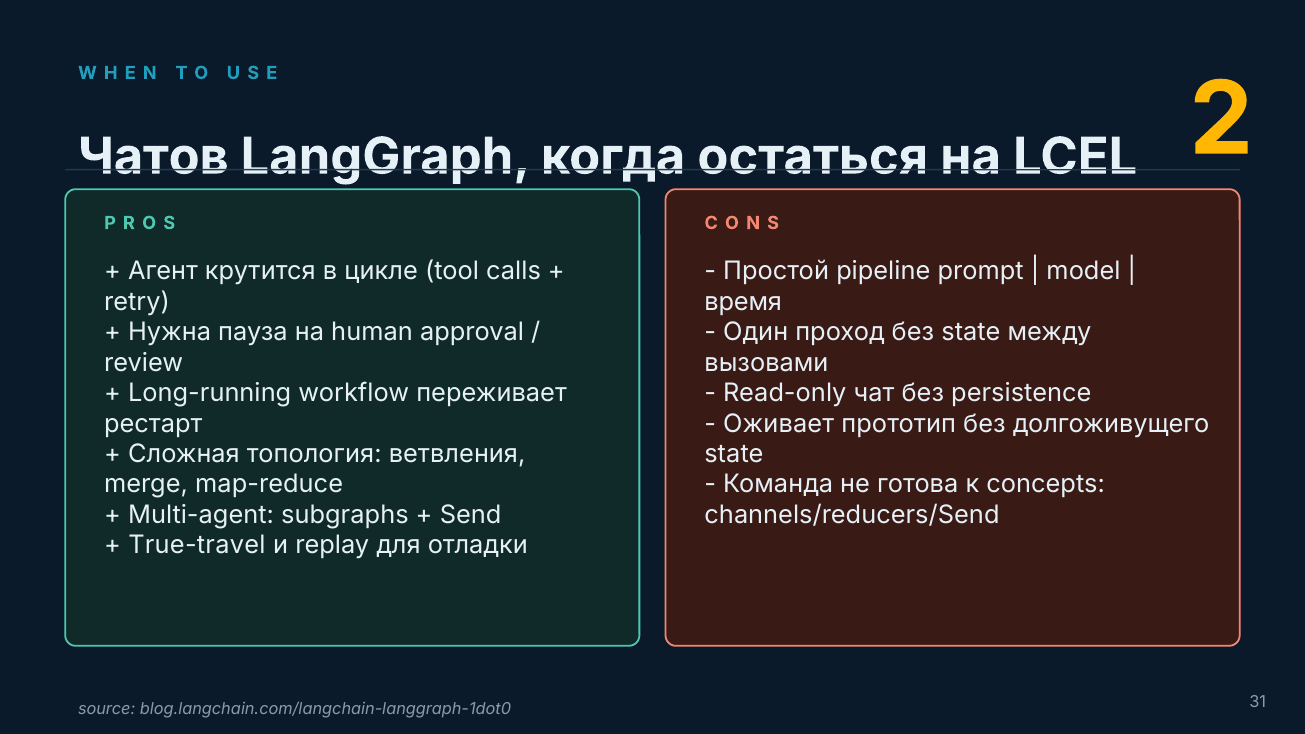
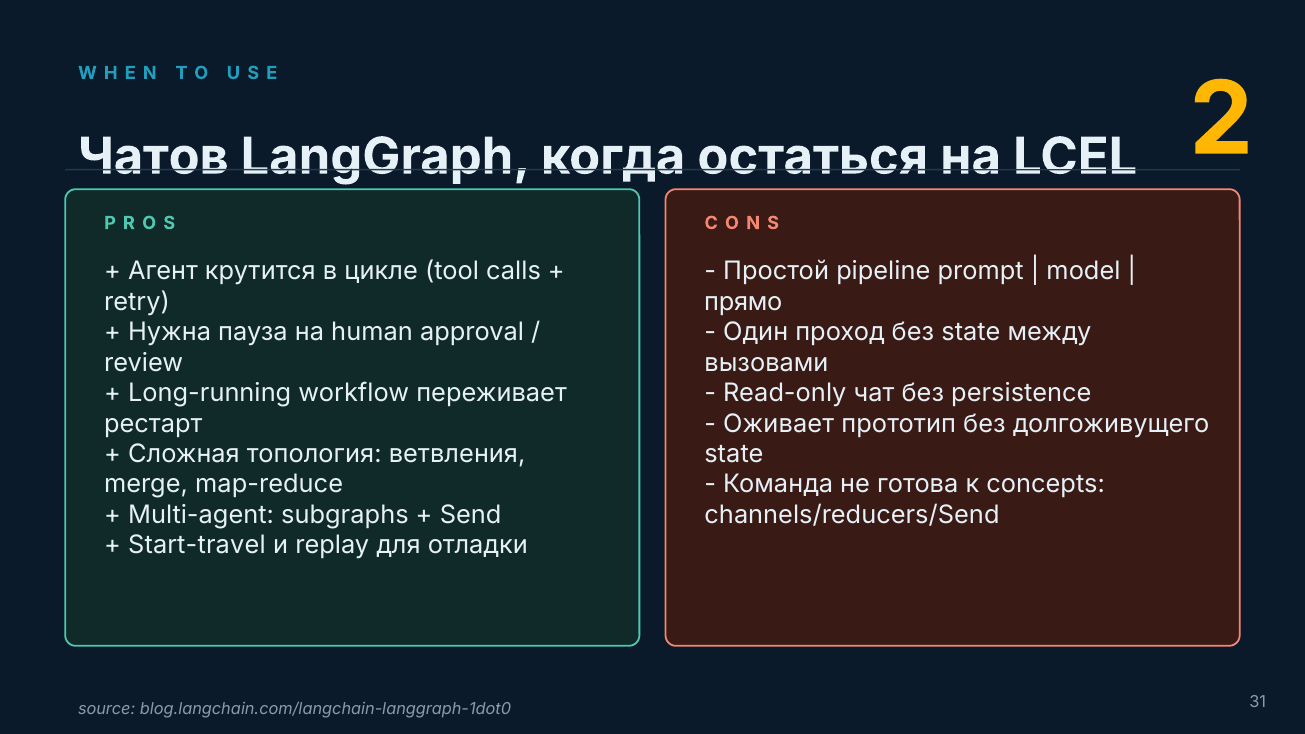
время: время -> прямо
True-travel: True-travel -> Start-travel
